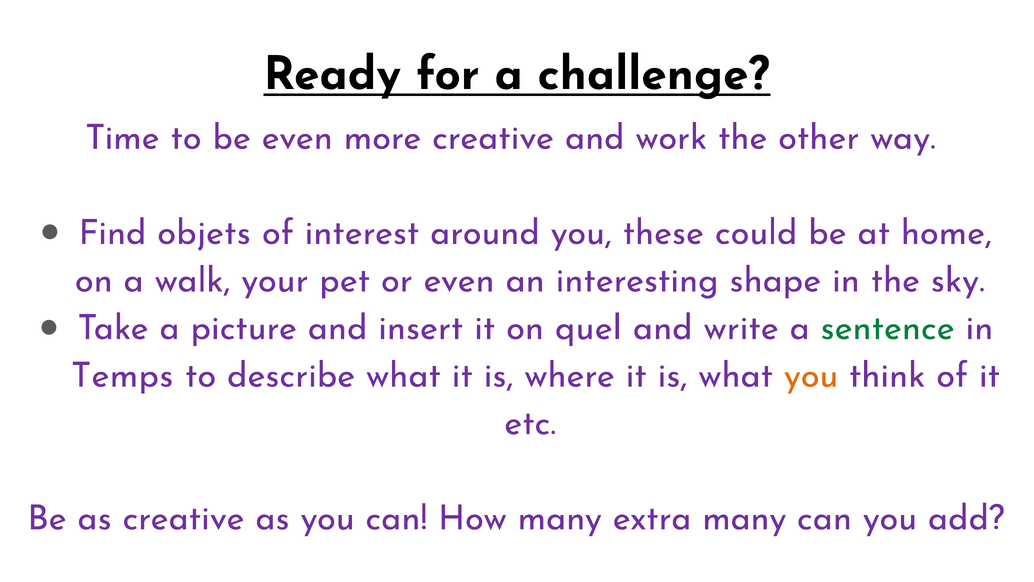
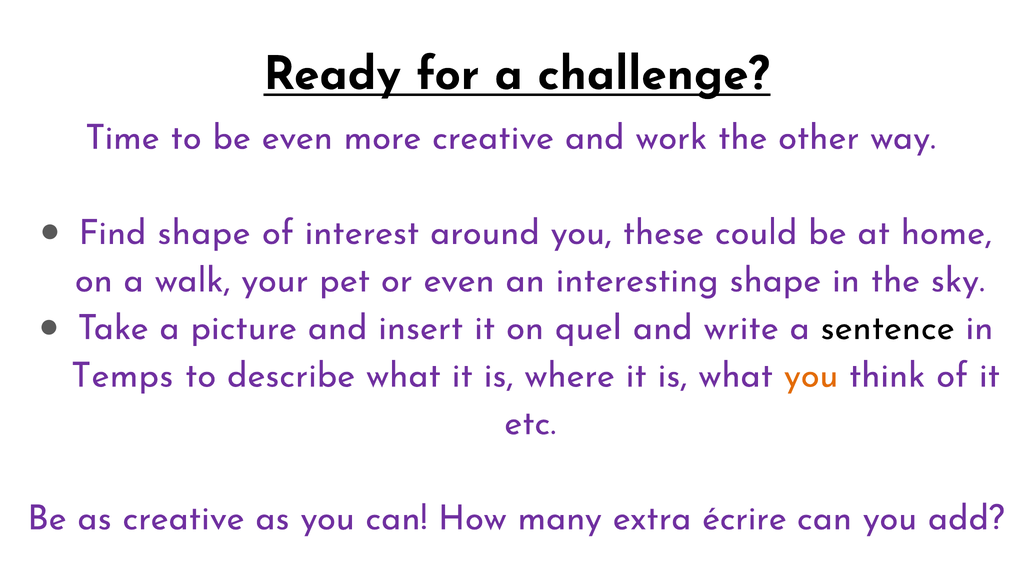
Find objets: objets -> shape
sentence colour: green -> black
extra many: many -> écrire
